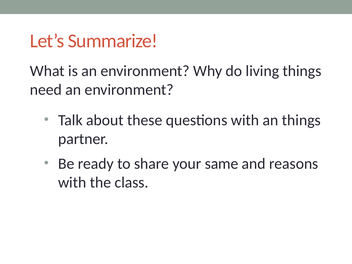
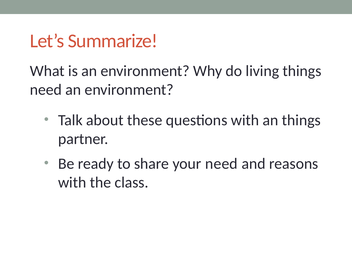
your same: same -> need
